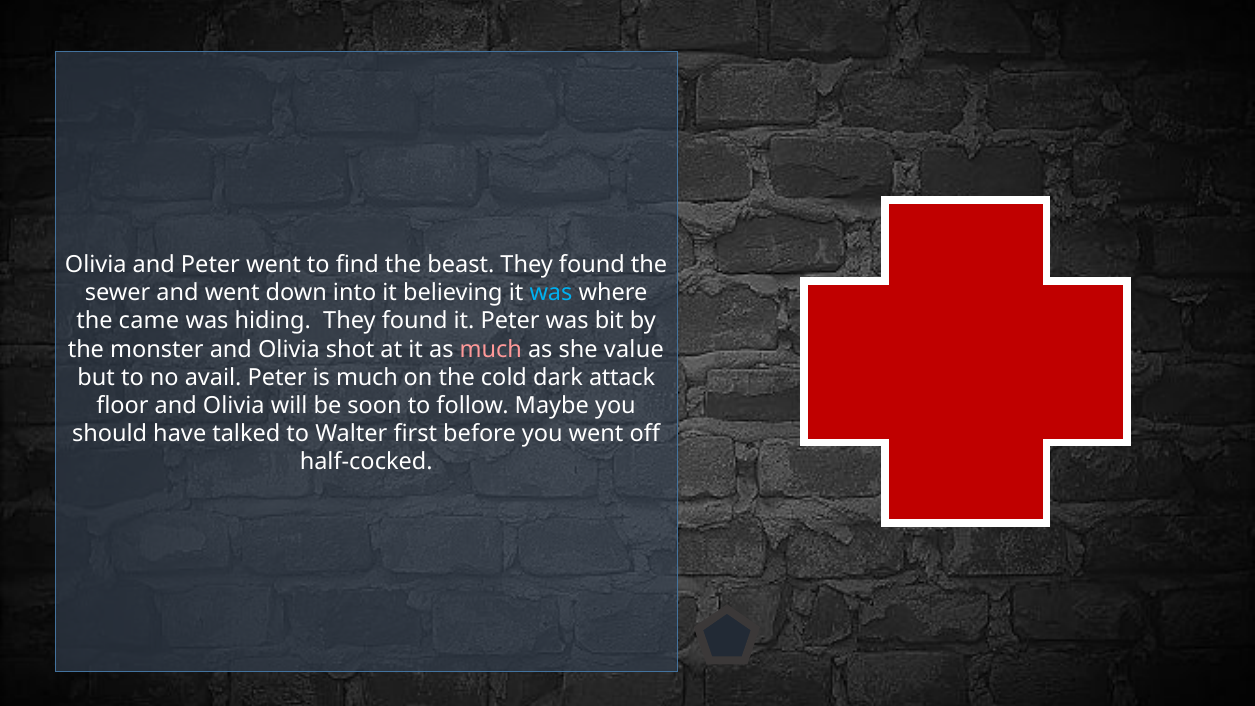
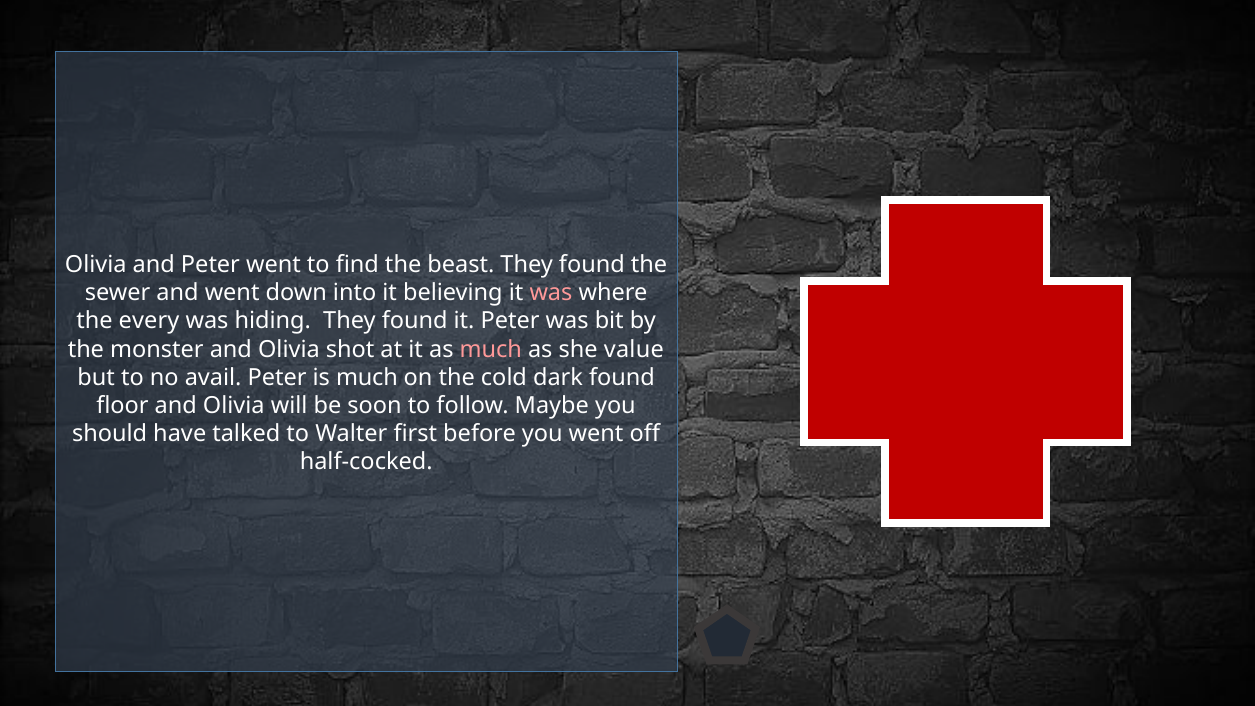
was at (551, 293) colour: light blue -> pink
came: came -> every
dark attack: attack -> found
